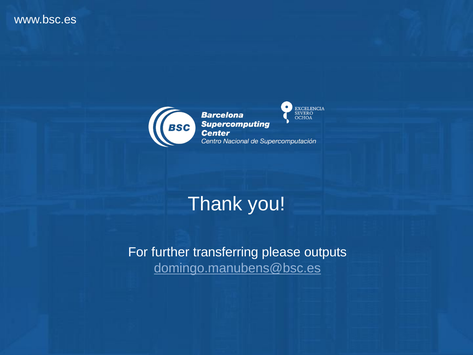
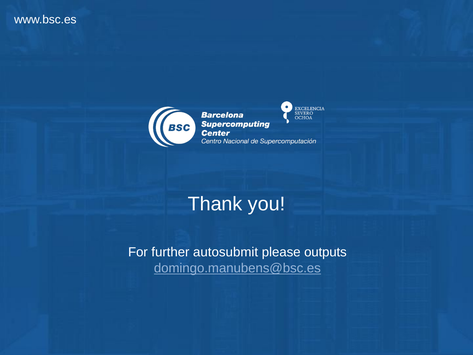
transferring: transferring -> autosubmit
